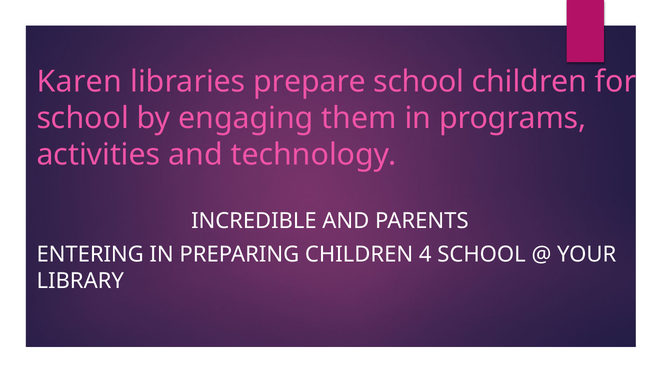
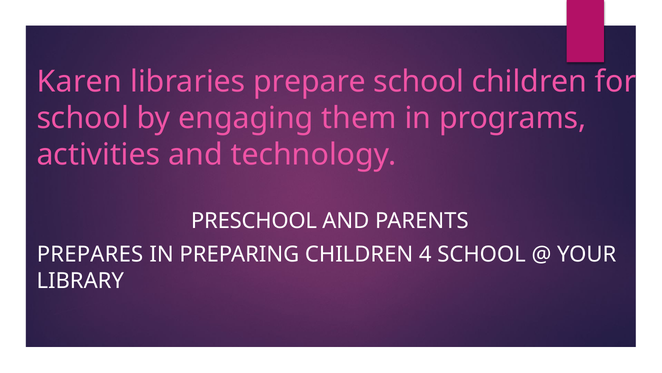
INCREDIBLE: INCREDIBLE -> PRESCHOOL
ENTERING: ENTERING -> PREPARES
